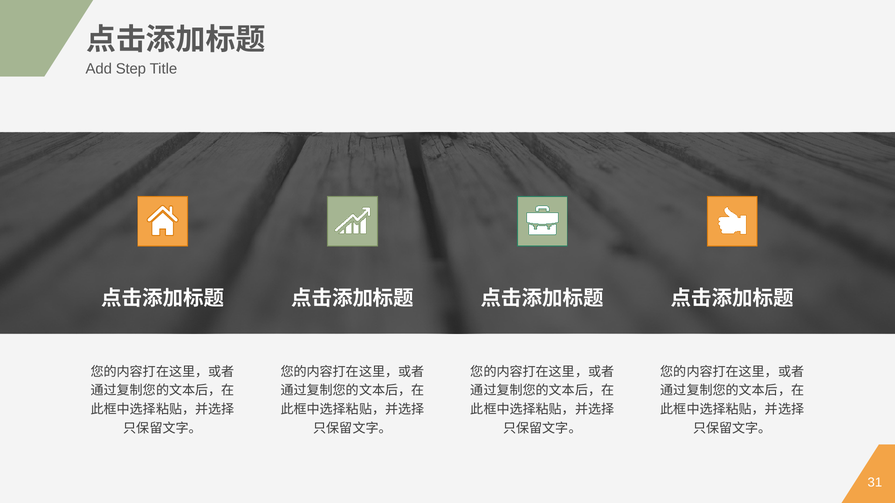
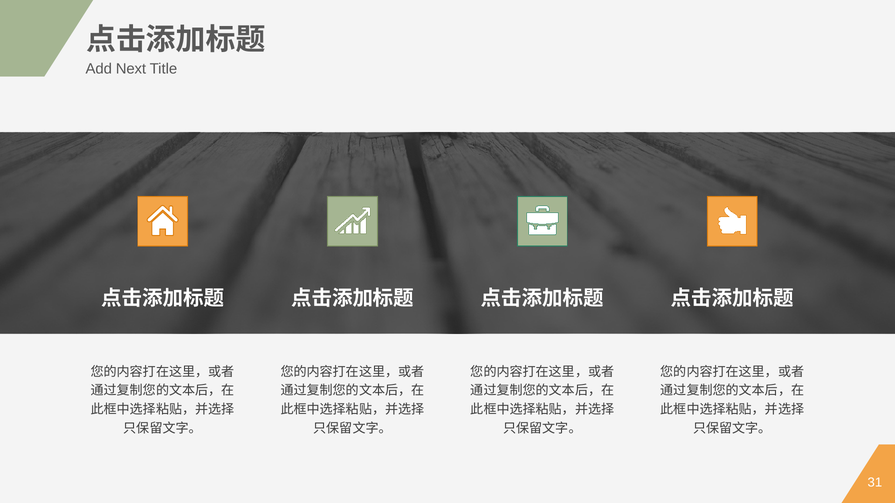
Step: Step -> Next
